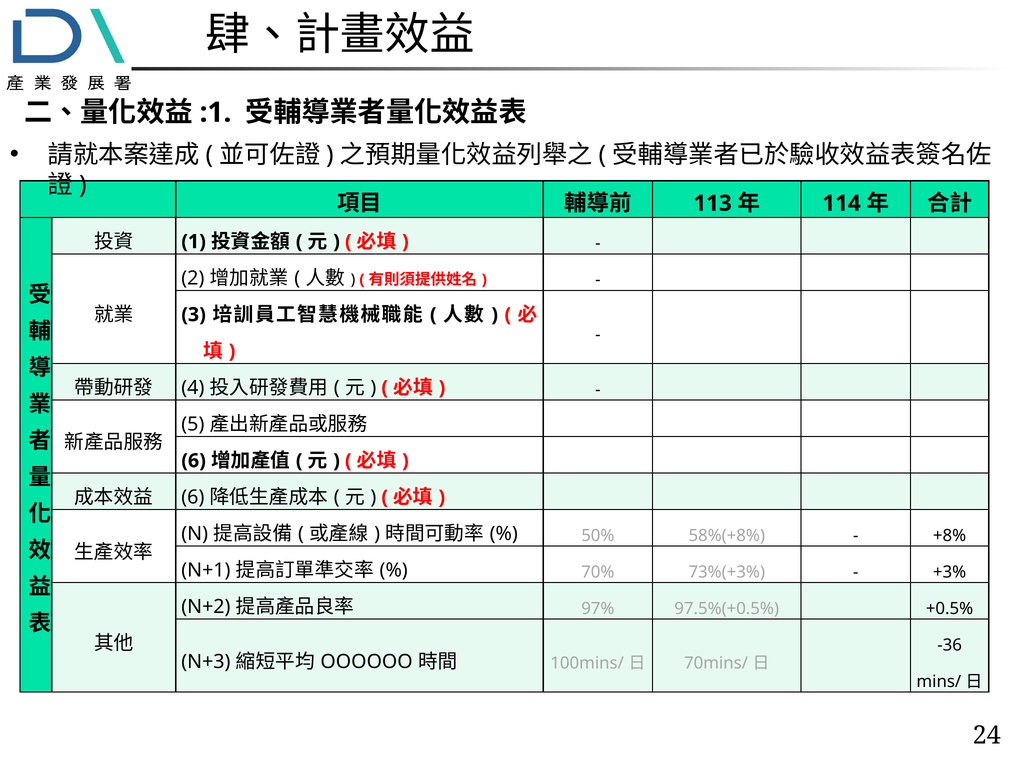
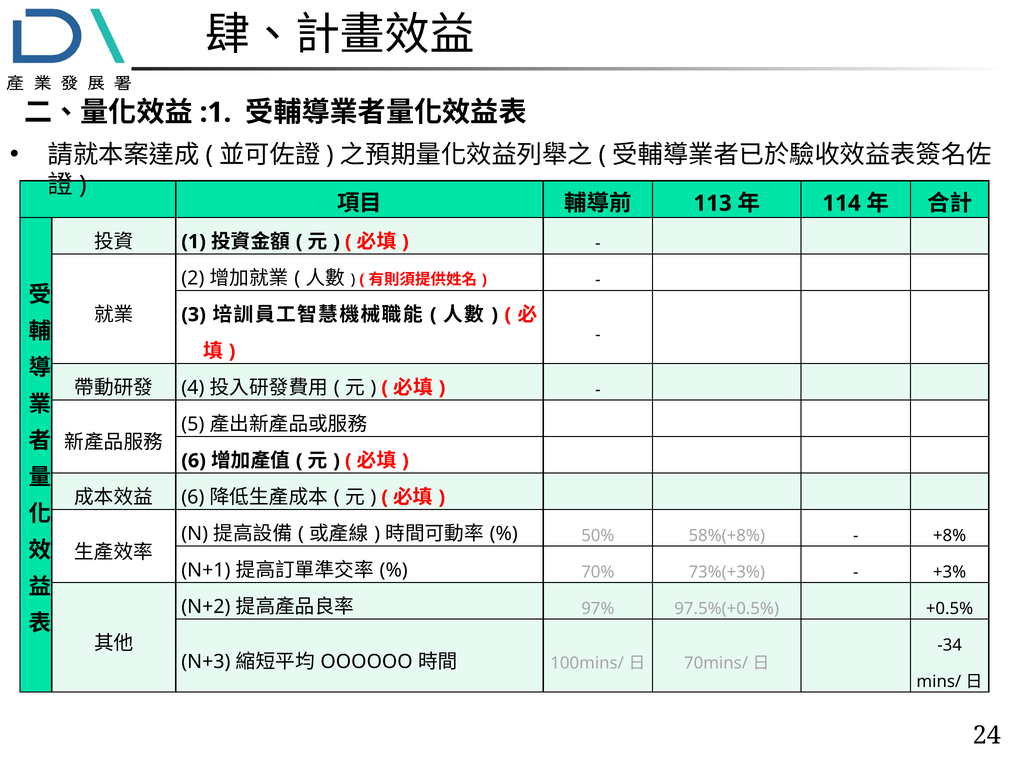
-36: -36 -> -34
